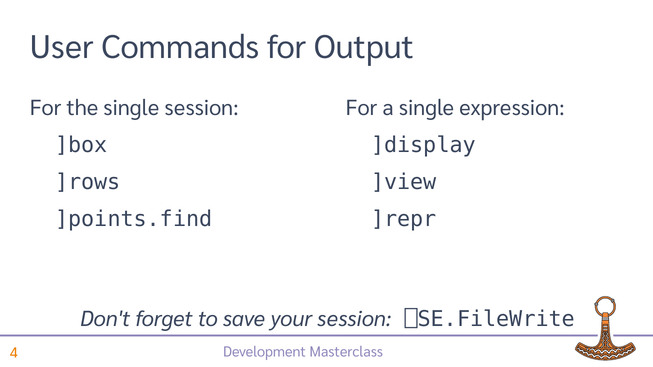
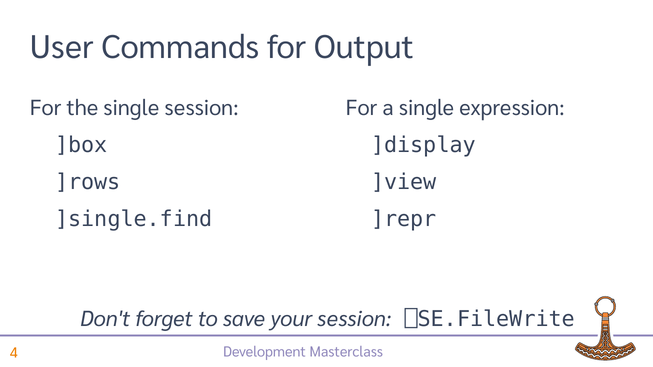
]points.find: ]points.find -> ]single.find
